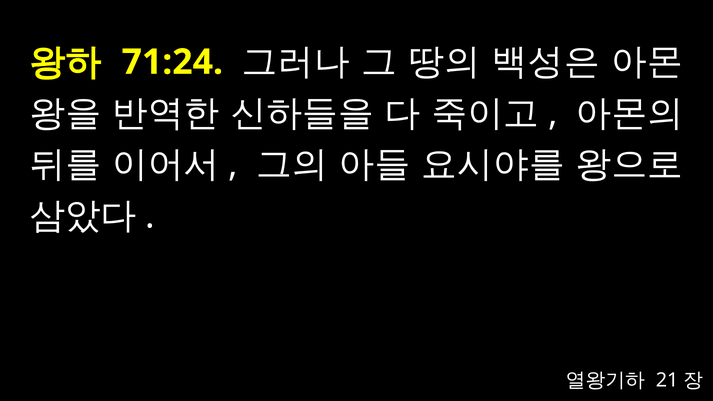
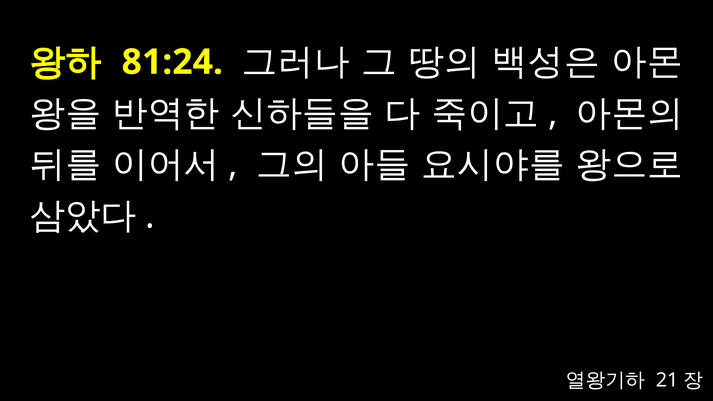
71:24: 71:24 -> 81:24
